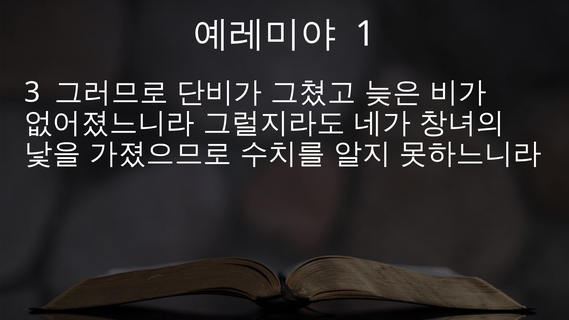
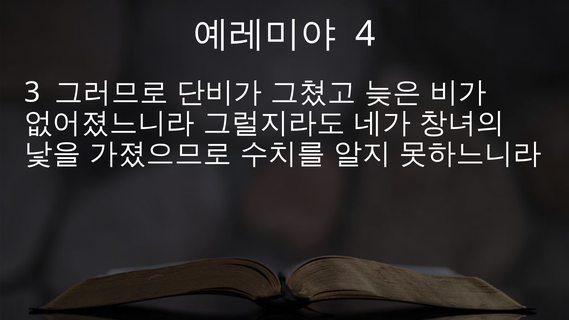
1: 1 -> 4
